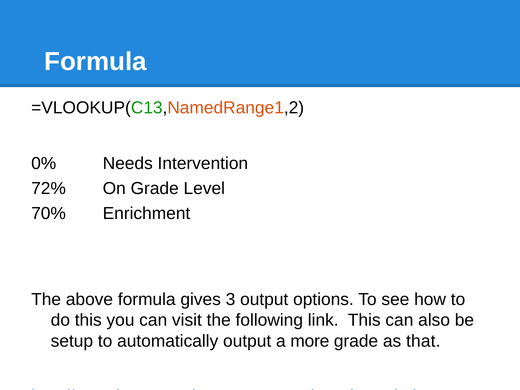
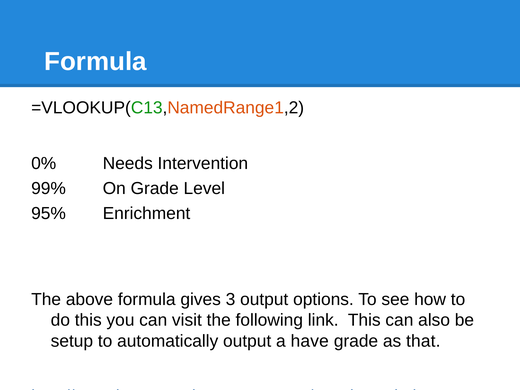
72%: 72% -> 99%
70%: 70% -> 95%
more: more -> have
